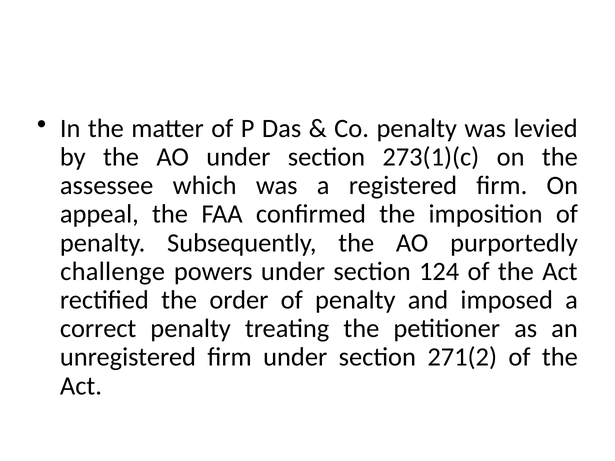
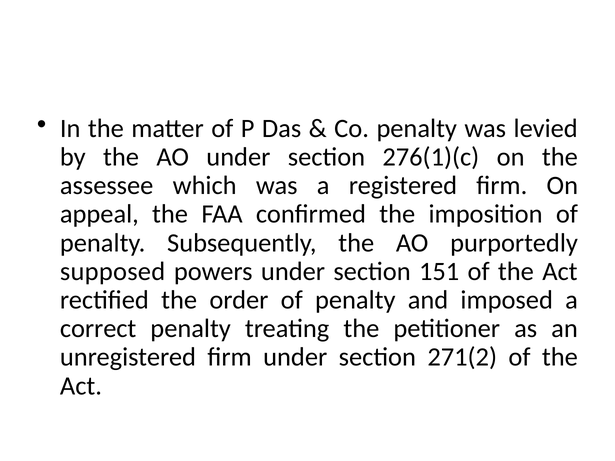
273(1)(c: 273(1)(c -> 276(1)(c
challenge: challenge -> supposed
124: 124 -> 151
